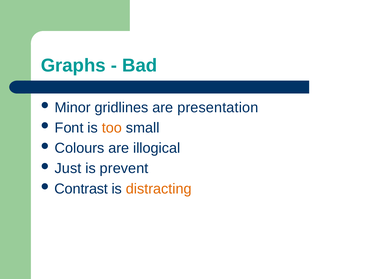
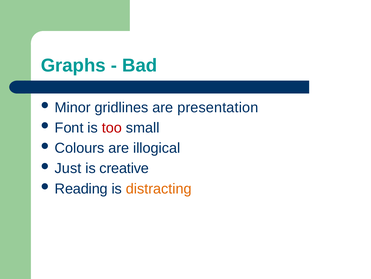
too colour: orange -> red
prevent: prevent -> creative
Contrast: Contrast -> Reading
